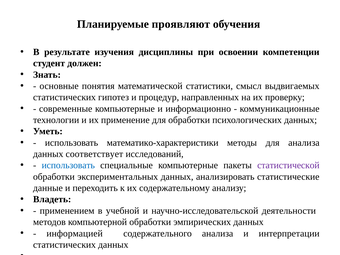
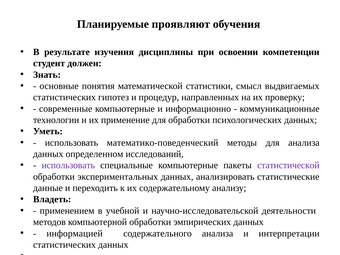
математико-характеристики: математико-характеристики -> математико-поведенческий
соответствует: соответствует -> определенном
использовать at (68, 165) colour: blue -> purple
